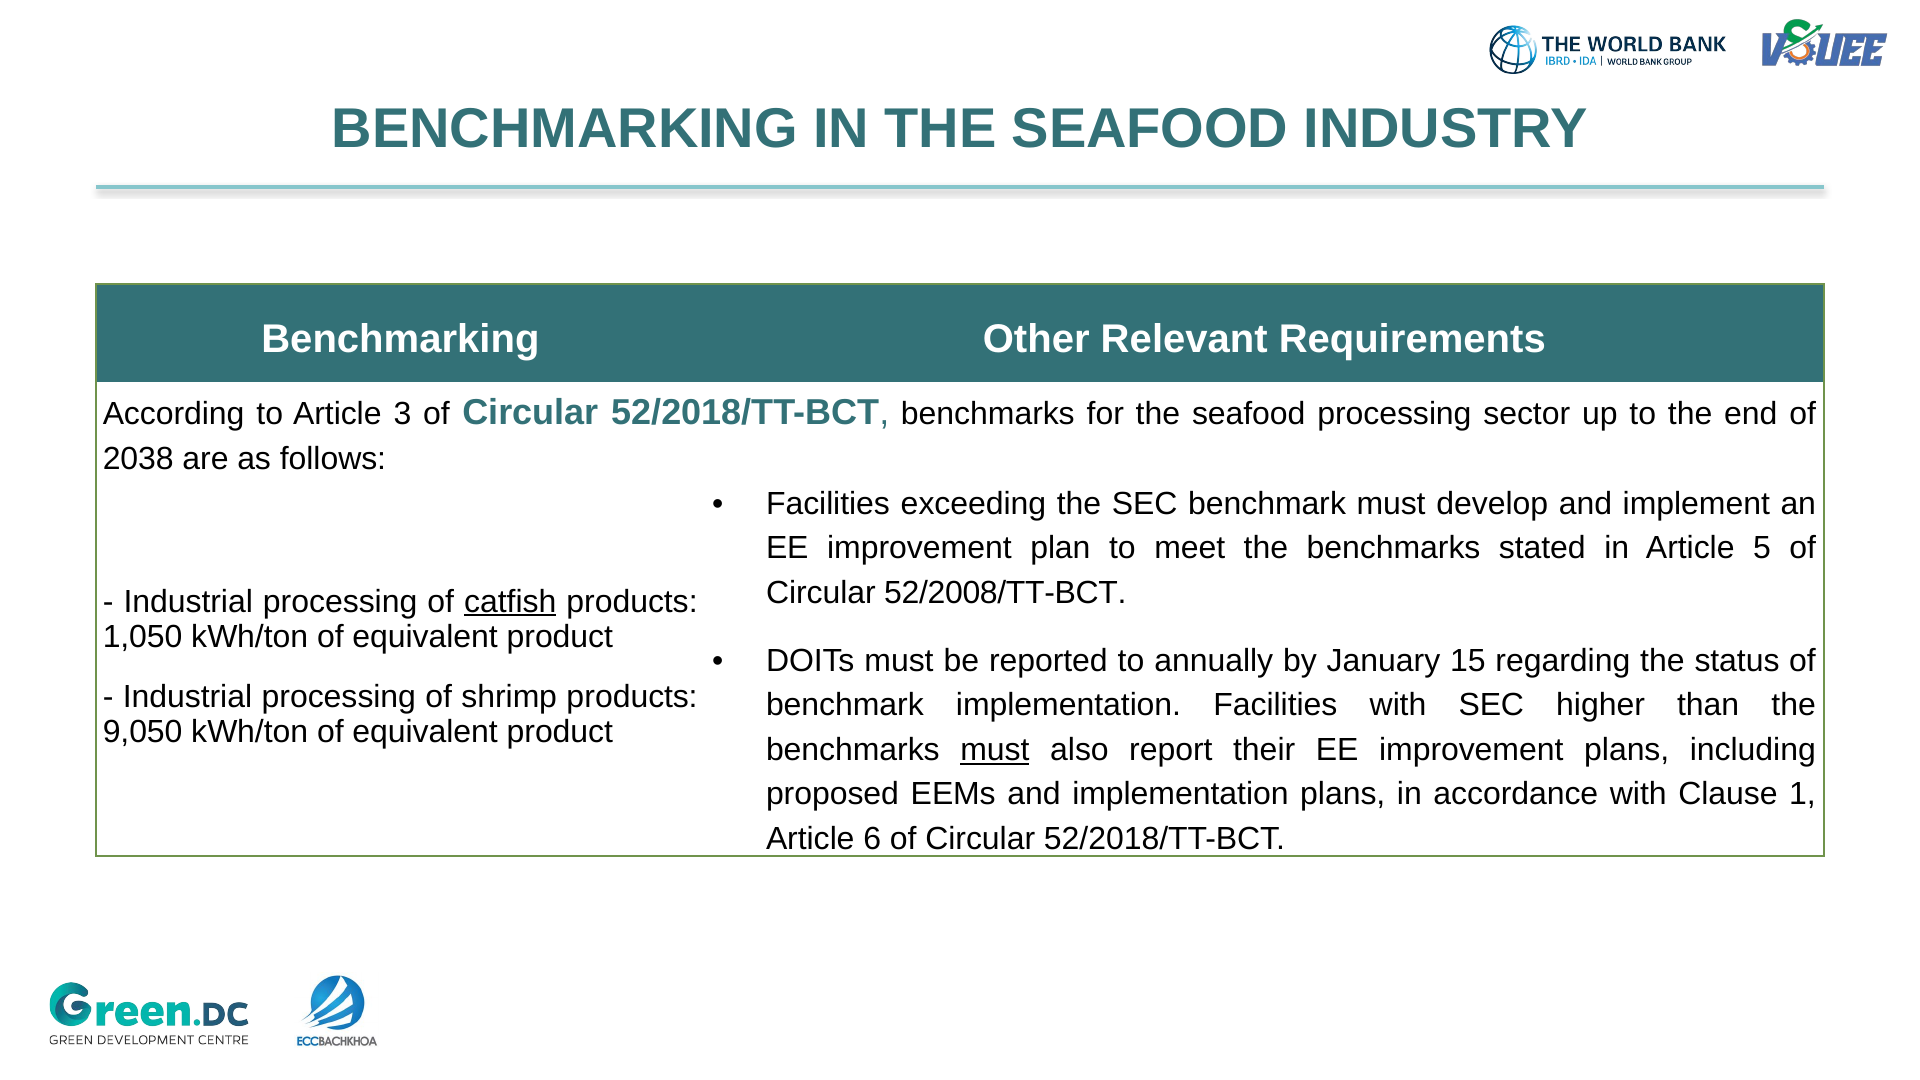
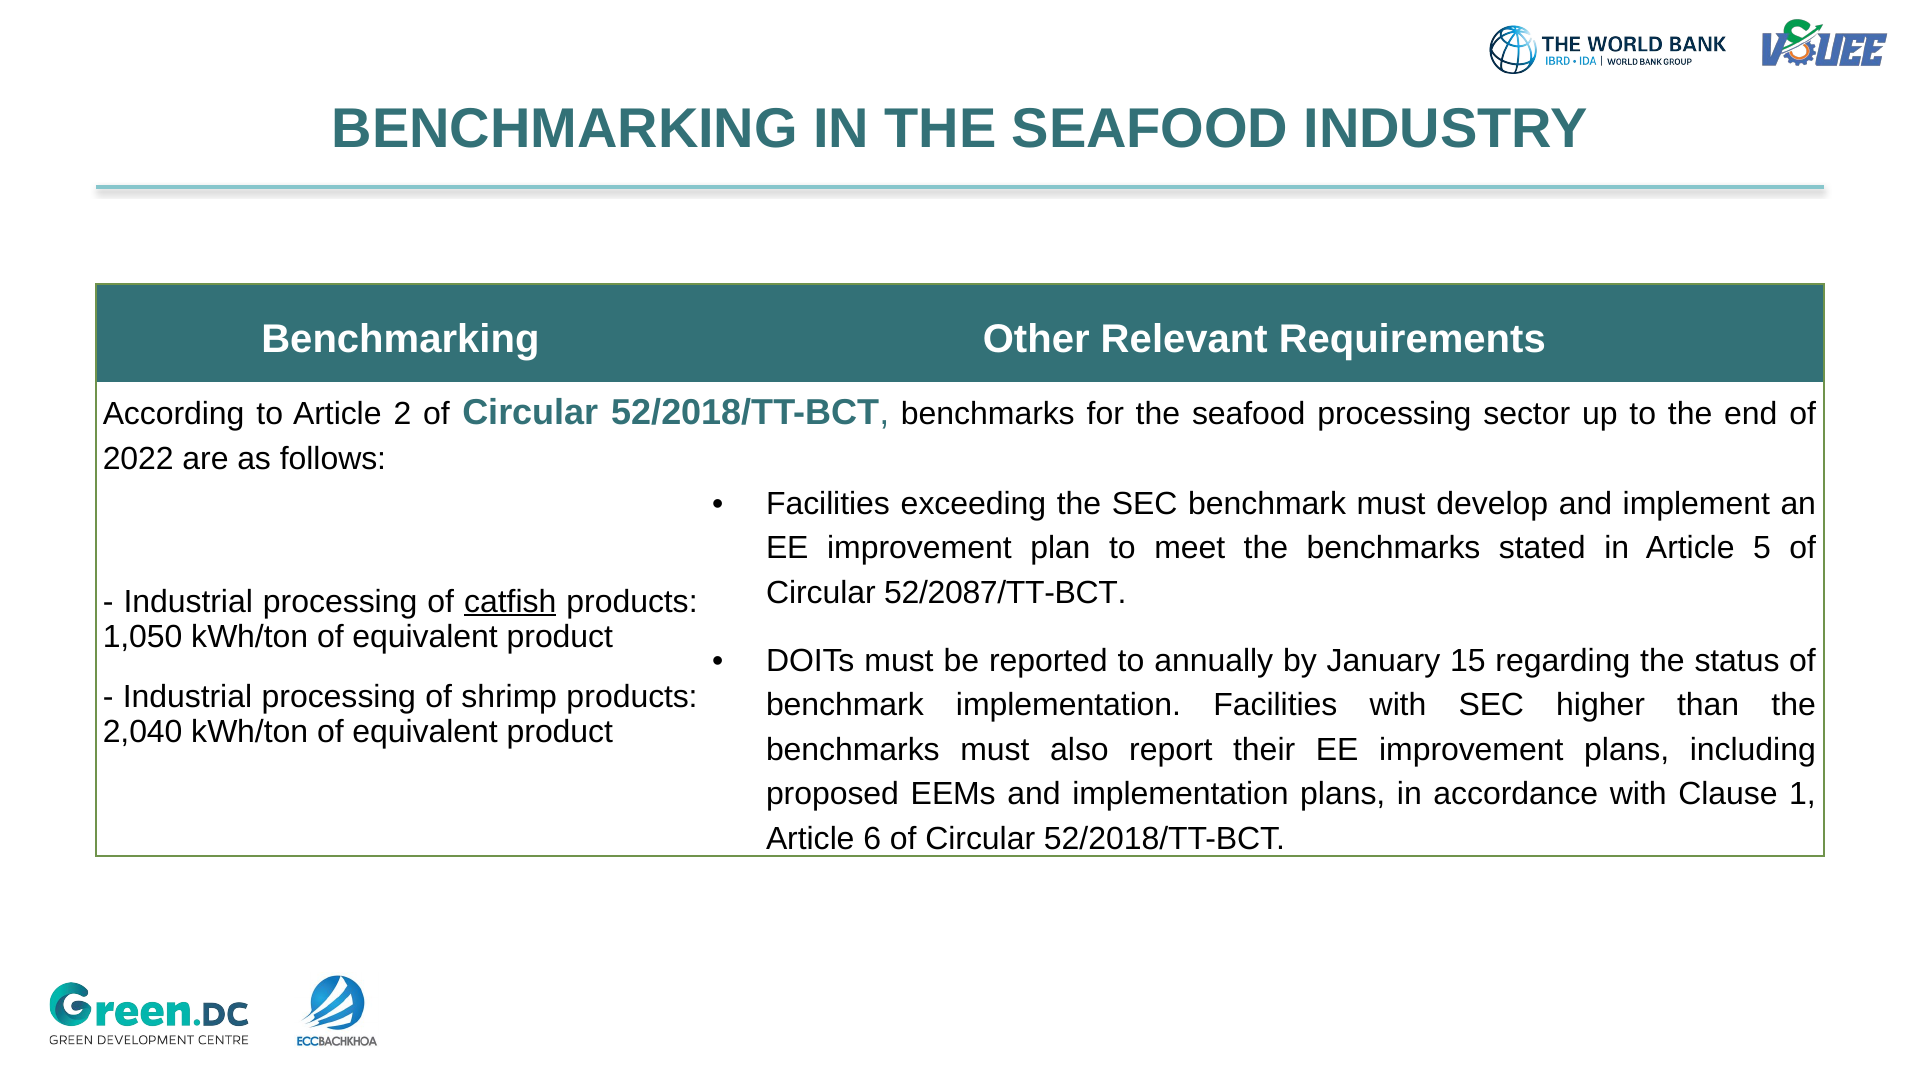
3: 3 -> 2
2038: 2038 -> 2022
52/2008/TT-BCT: 52/2008/TT-BCT -> 52/2087/TT-BCT
9,050: 9,050 -> 2,040
must at (995, 750) underline: present -> none
